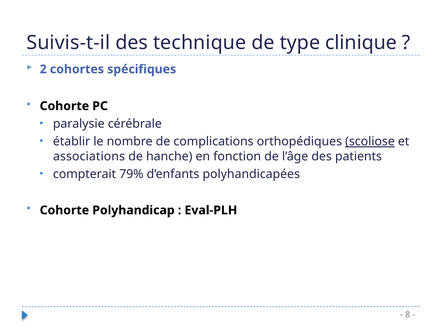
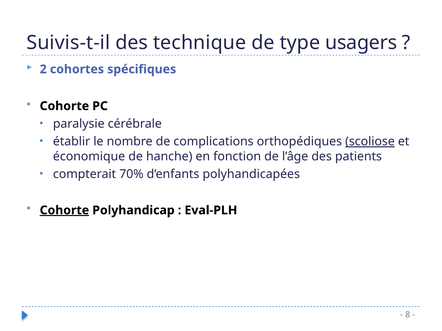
clinique: clinique -> usagers
associations: associations -> économique
79%: 79% -> 70%
Cohorte at (64, 211) underline: none -> present
